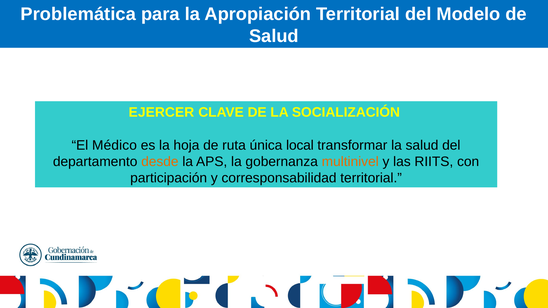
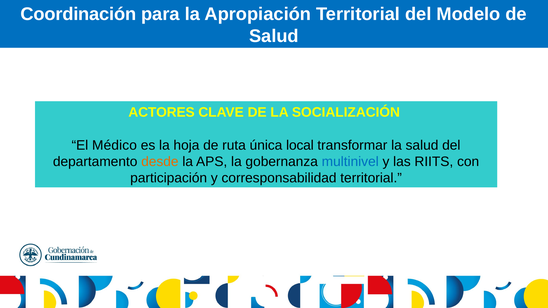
Problemática: Problemática -> Coordinación
EJERCER: EJERCER -> ACTORES
multinivel colour: orange -> blue
